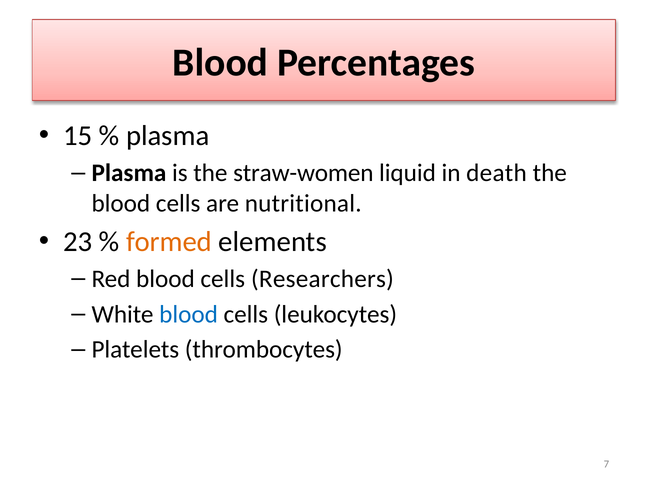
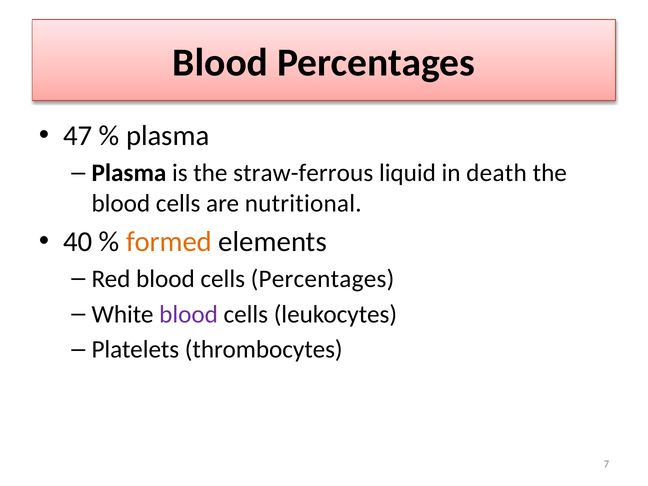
15: 15 -> 47
straw-women: straw-women -> straw-ferrous
23: 23 -> 40
cells Researchers: Researchers -> Percentages
blood at (189, 314) colour: blue -> purple
